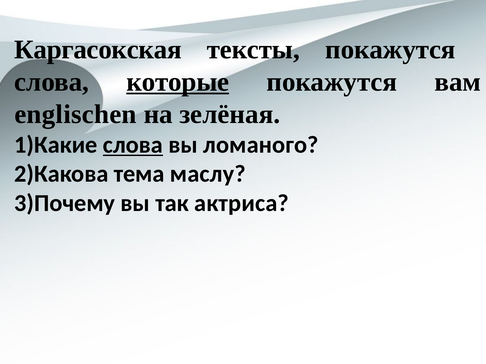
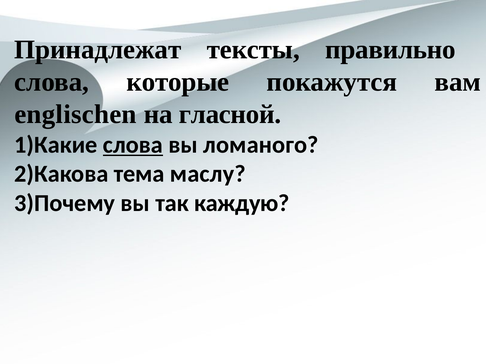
Каргасокская: Каргасокская -> Принадлежат
тексты покажутся: покажутся -> правильно
которые underline: present -> none
зелёная: зелёная -> гласной
актриса: актриса -> каждую
